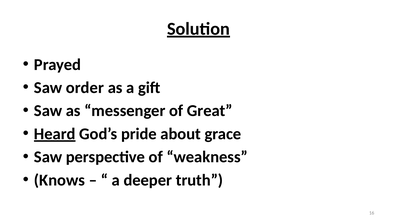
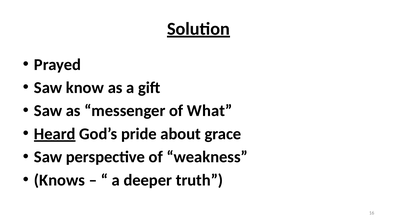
order: order -> know
Great: Great -> What
